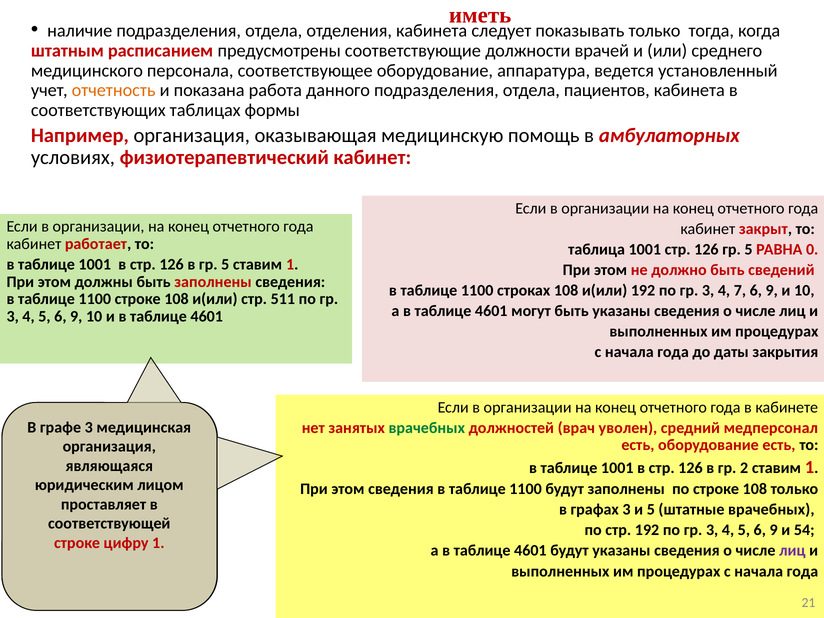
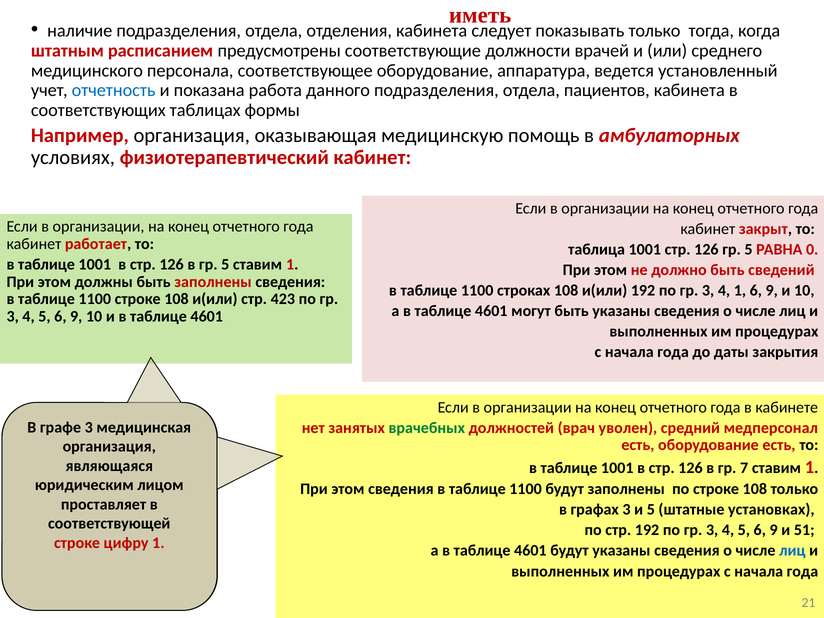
отчетность colour: orange -> blue
4 7: 7 -> 1
511: 511 -> 423
2: 2 -> 7
штатные врачебных: врачебных -> установках
54: 54 -> 51
лиц at (792, 551) colour: purple -> blue
